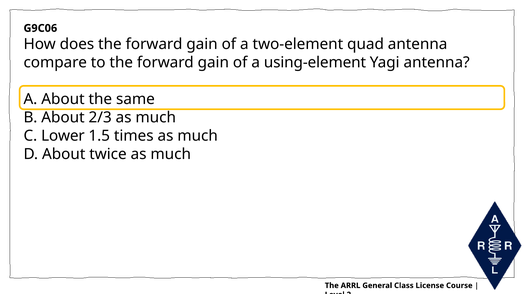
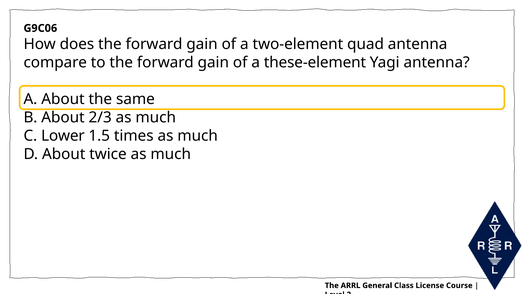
using-element: using-element -> these-element
